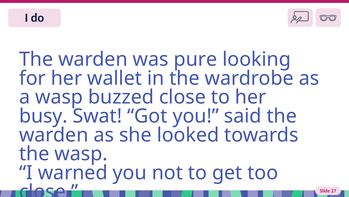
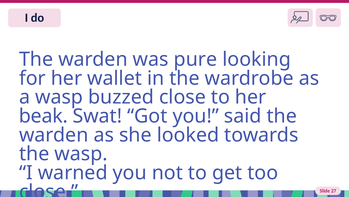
busy: busy -> beak
